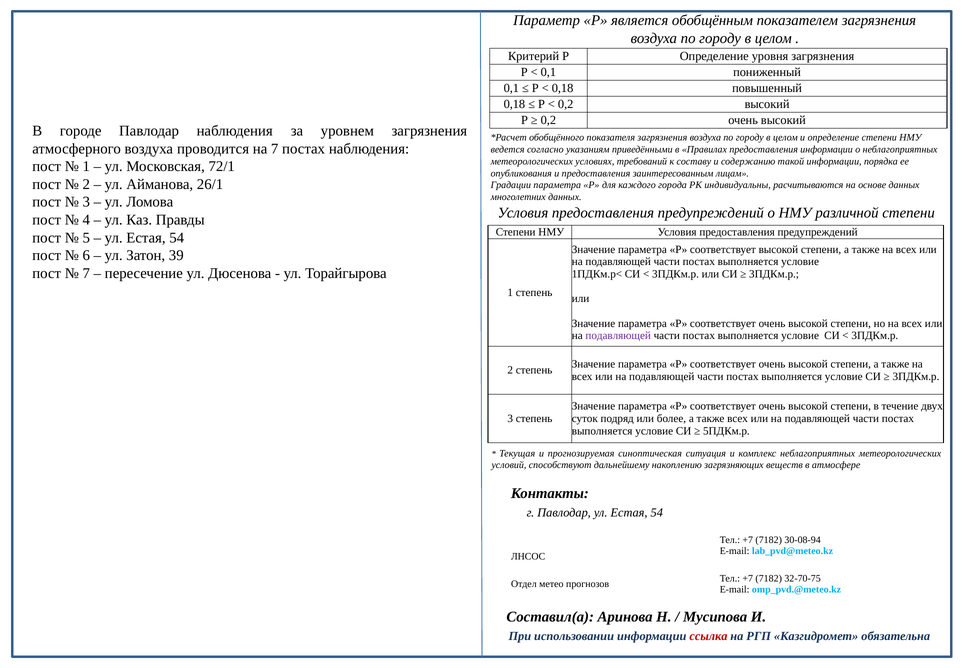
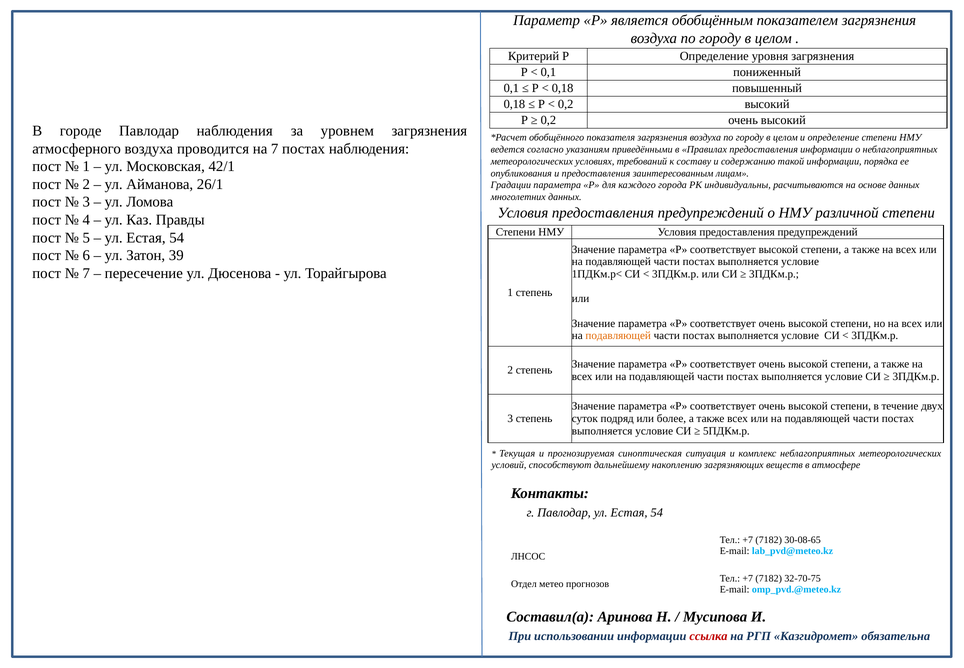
72/1: 72/1 -> 42/1
подавляющей at (618, 335) colour: purple -> orange
30-08-94: 30-08-94 -> 30-08-65
